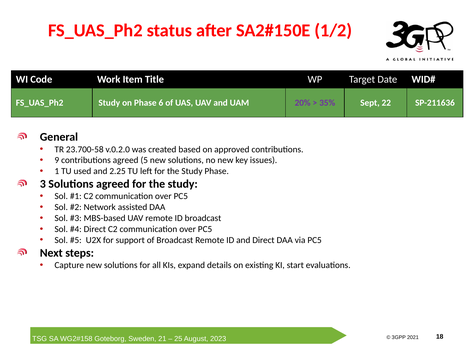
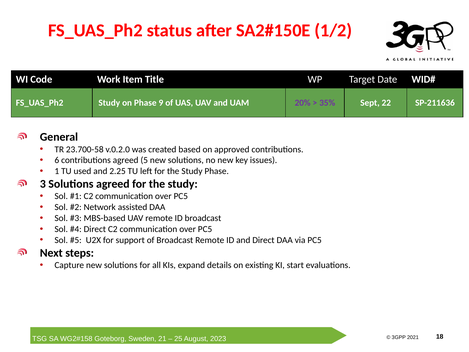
6: 6 -> 9
9: 9 -> 6
